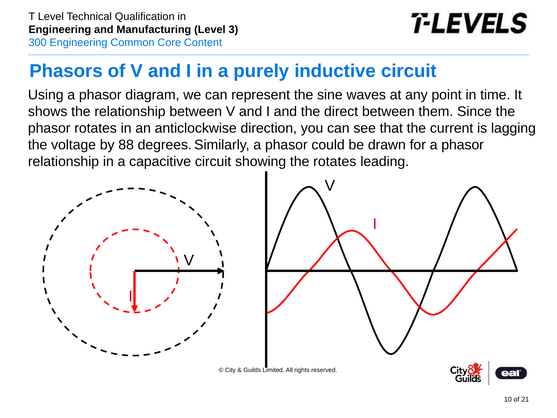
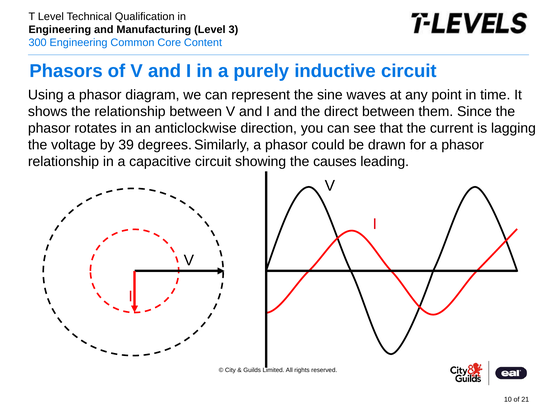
88: 88 -> 39
the rotates: rotates -> causes
